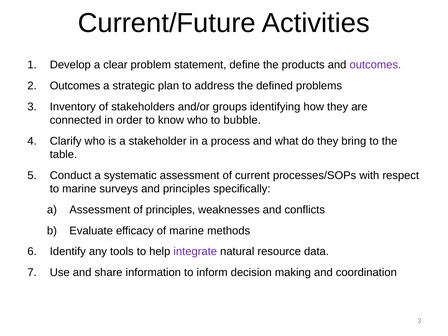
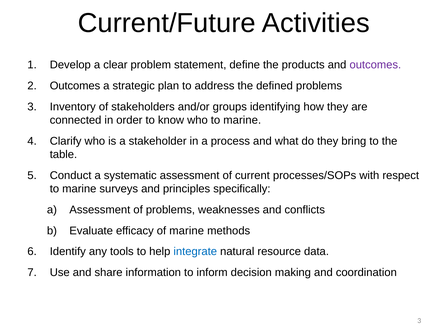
who to bubble: bubble -> marine
of principles: principles -> problems
integrate colour: purple -> blue
